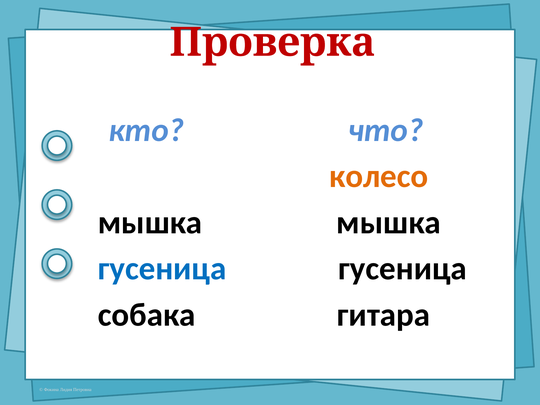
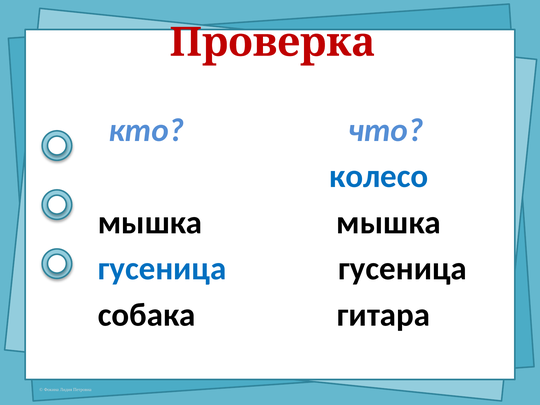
колесо colour: orange -> blue
